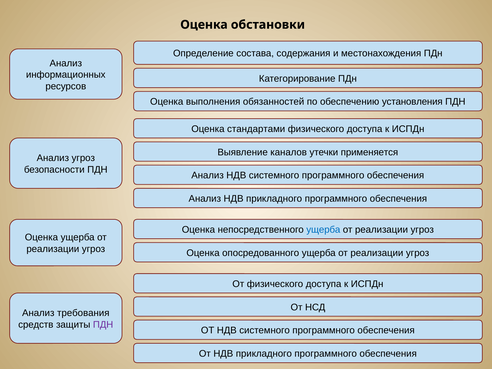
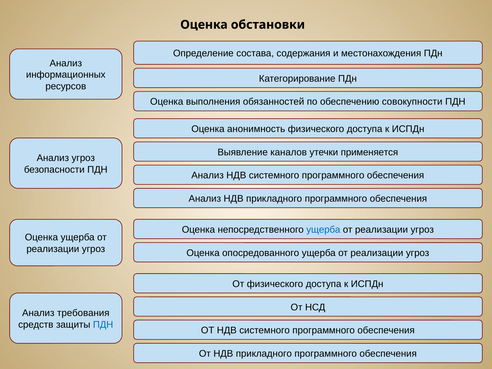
установления: установления -> совокупности
стандартами: стандартами -> анонимность
ПДН at (103, 325) colour: purple -> blue
